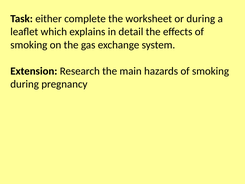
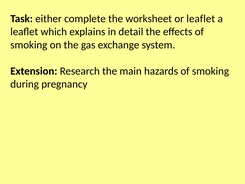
or during: during -> leaflet
